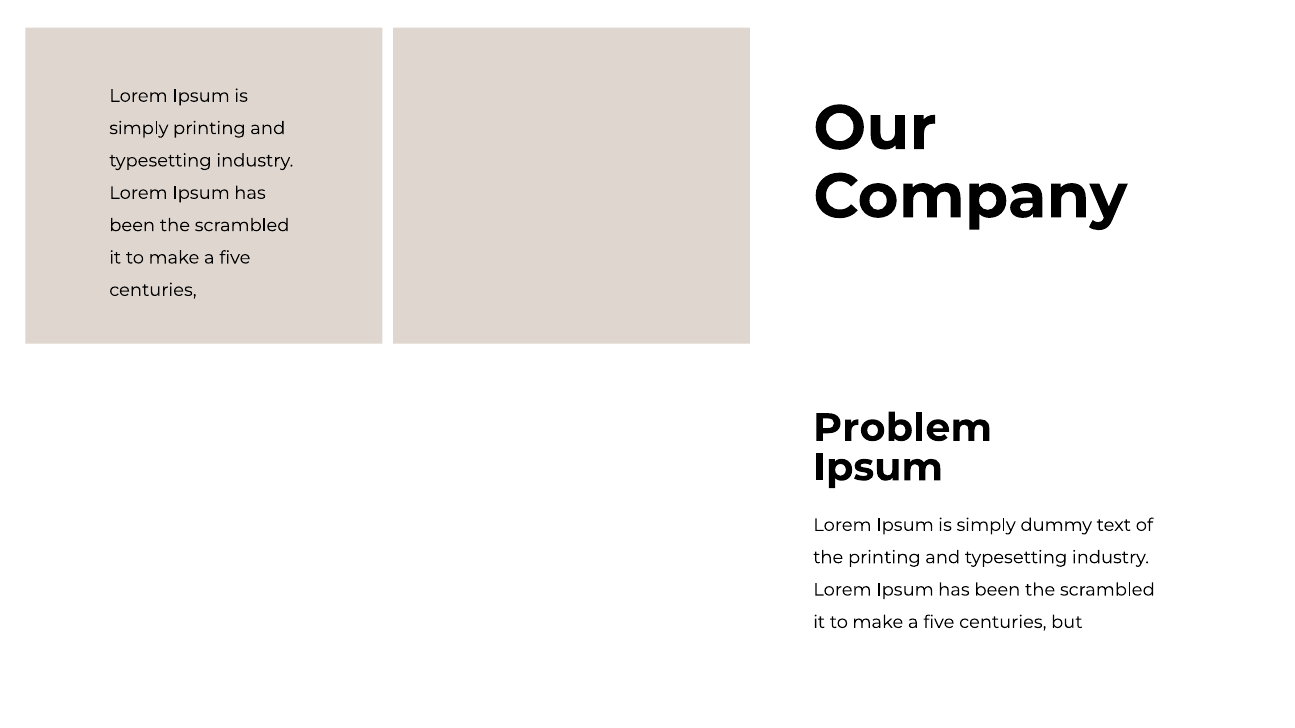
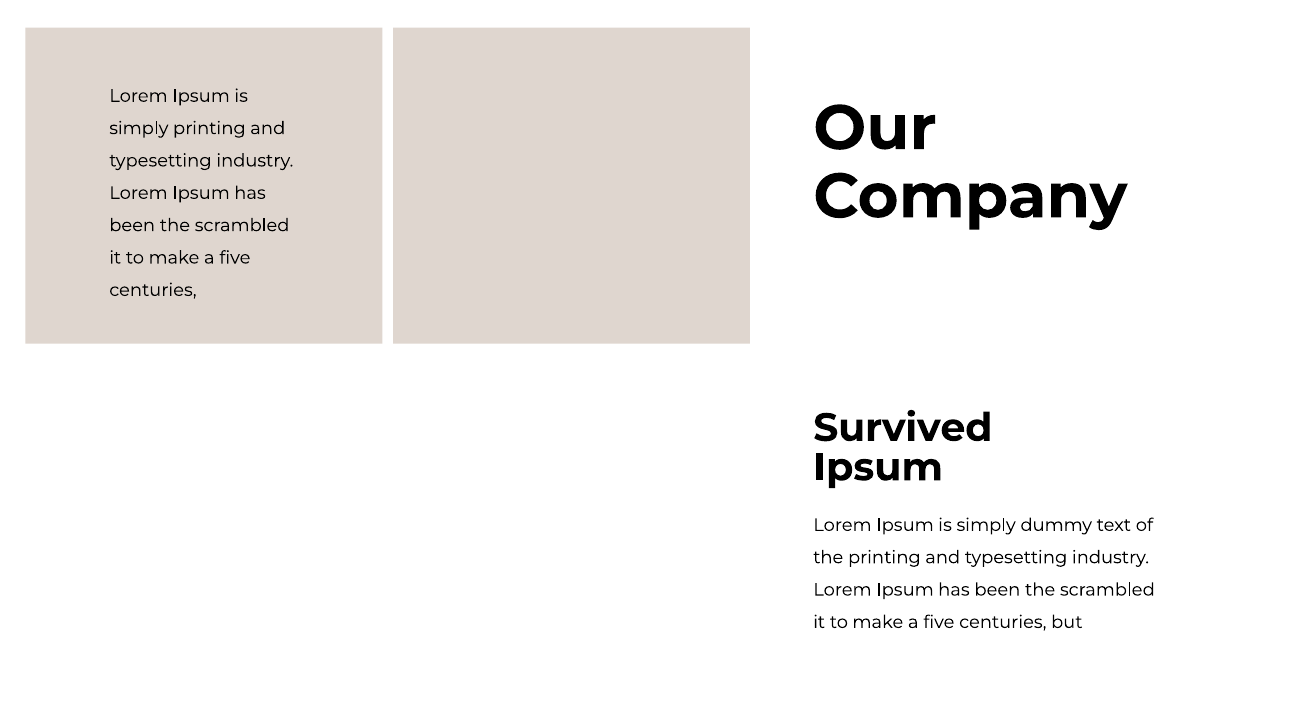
Problem: Problem -> Survived
